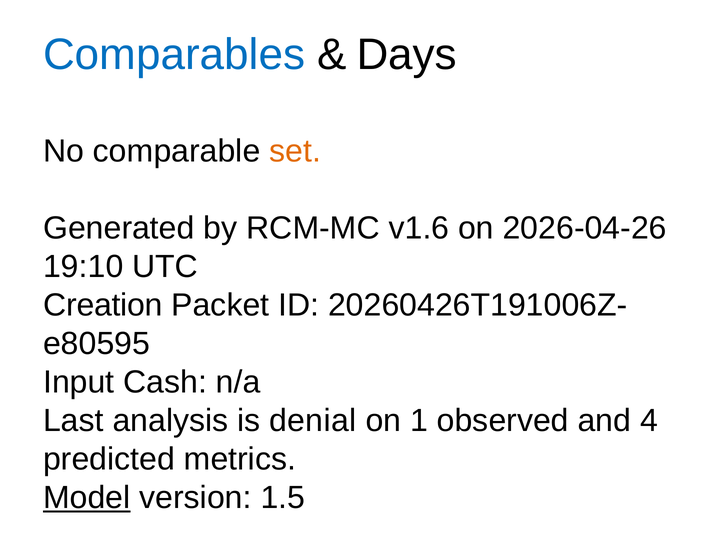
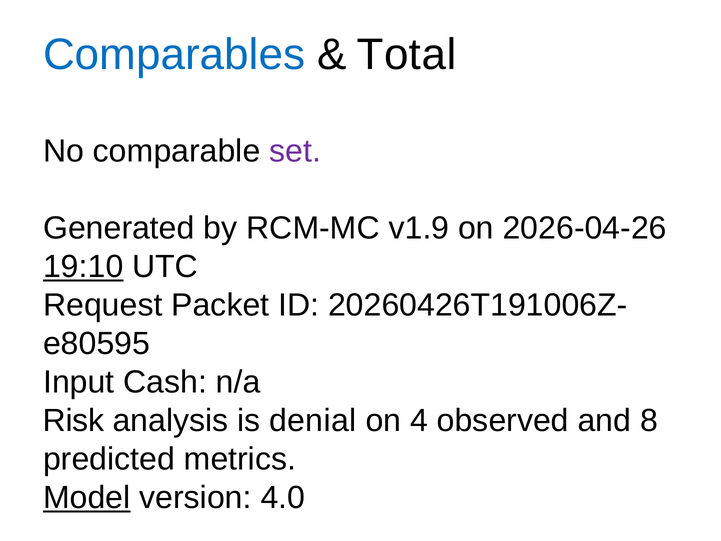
Days: Days -> Total
set colour: orange -> purple
v1.6: v1.6 -> v1.9
19:10 underline: none -> present
Creation: Creation -> Request
Last: Last -> Risk
1: 1 -> 4
4: 4 -> 8
1.5: 1.5 -> 4.0
